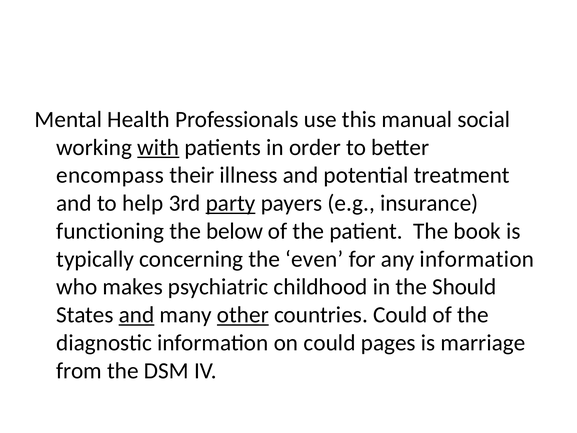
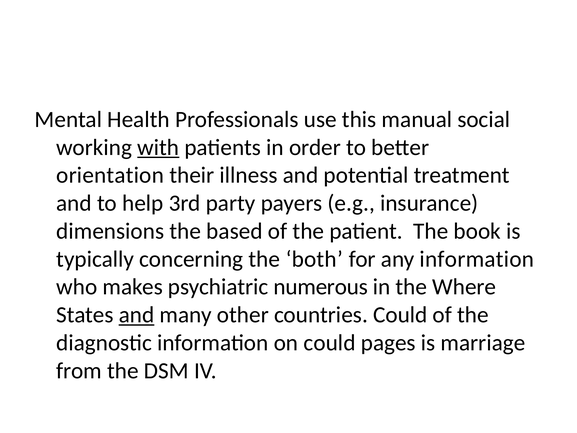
encompass: encompass -> orientation
party underline: present -> none
functioning: functioning -> dimensions
below: below -> based
even: even -> both
childhood: childhood -> numerous
Should: Should -> Where
other underline: present -> none
